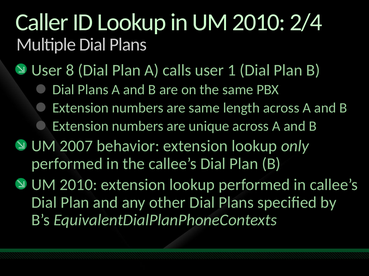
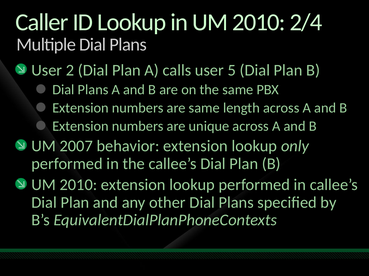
8: 8 -> 2
1: 1 -> 5
